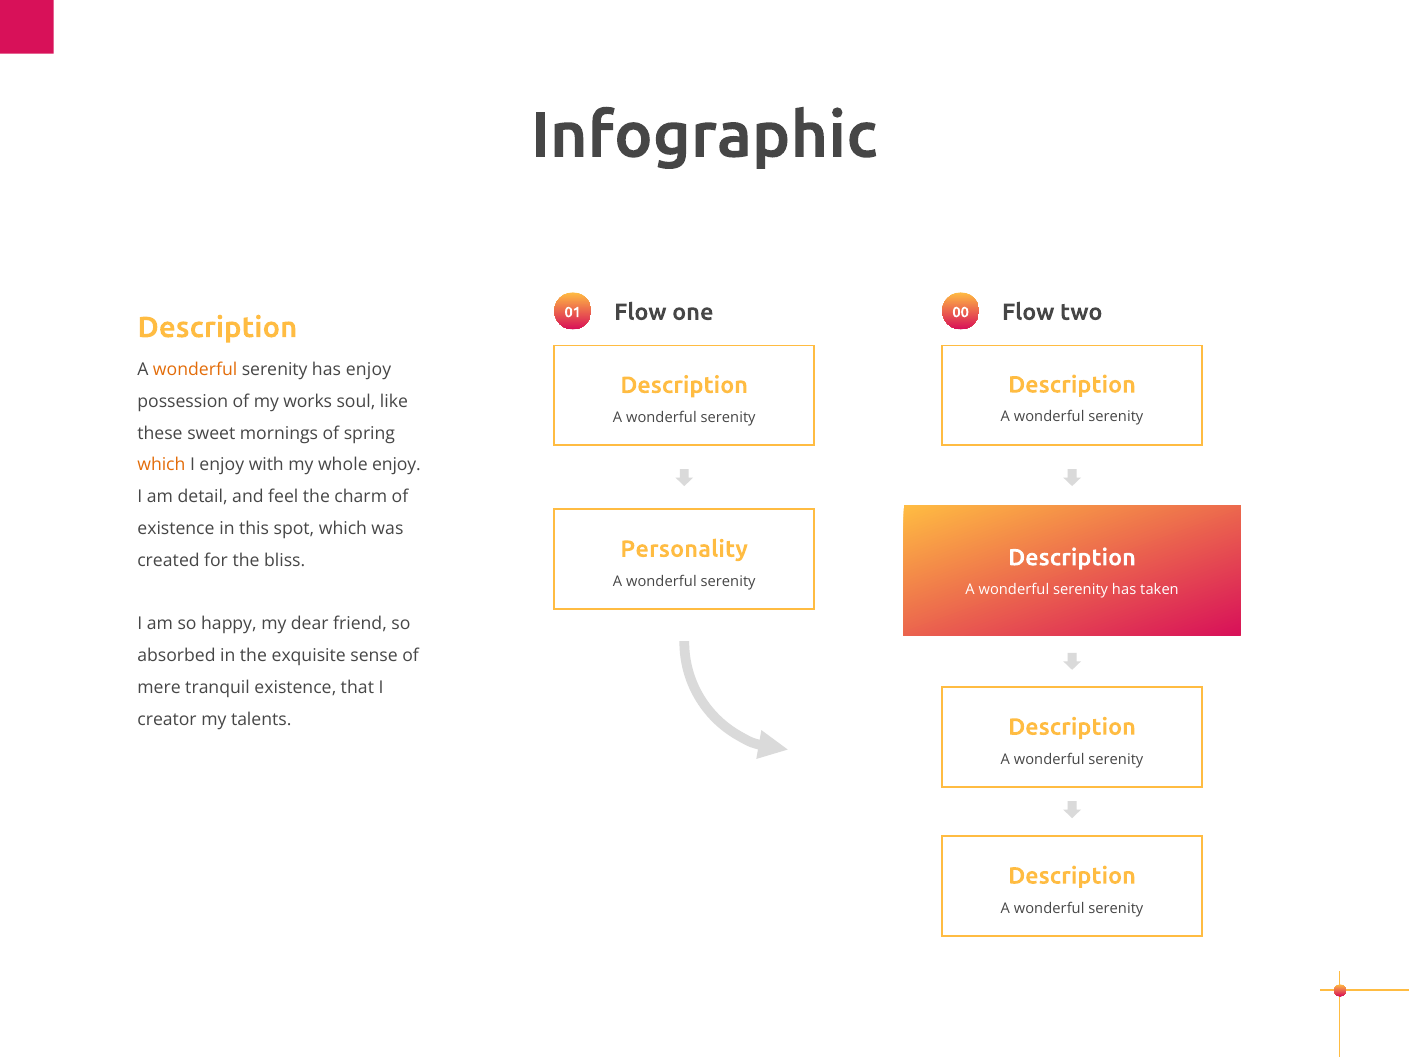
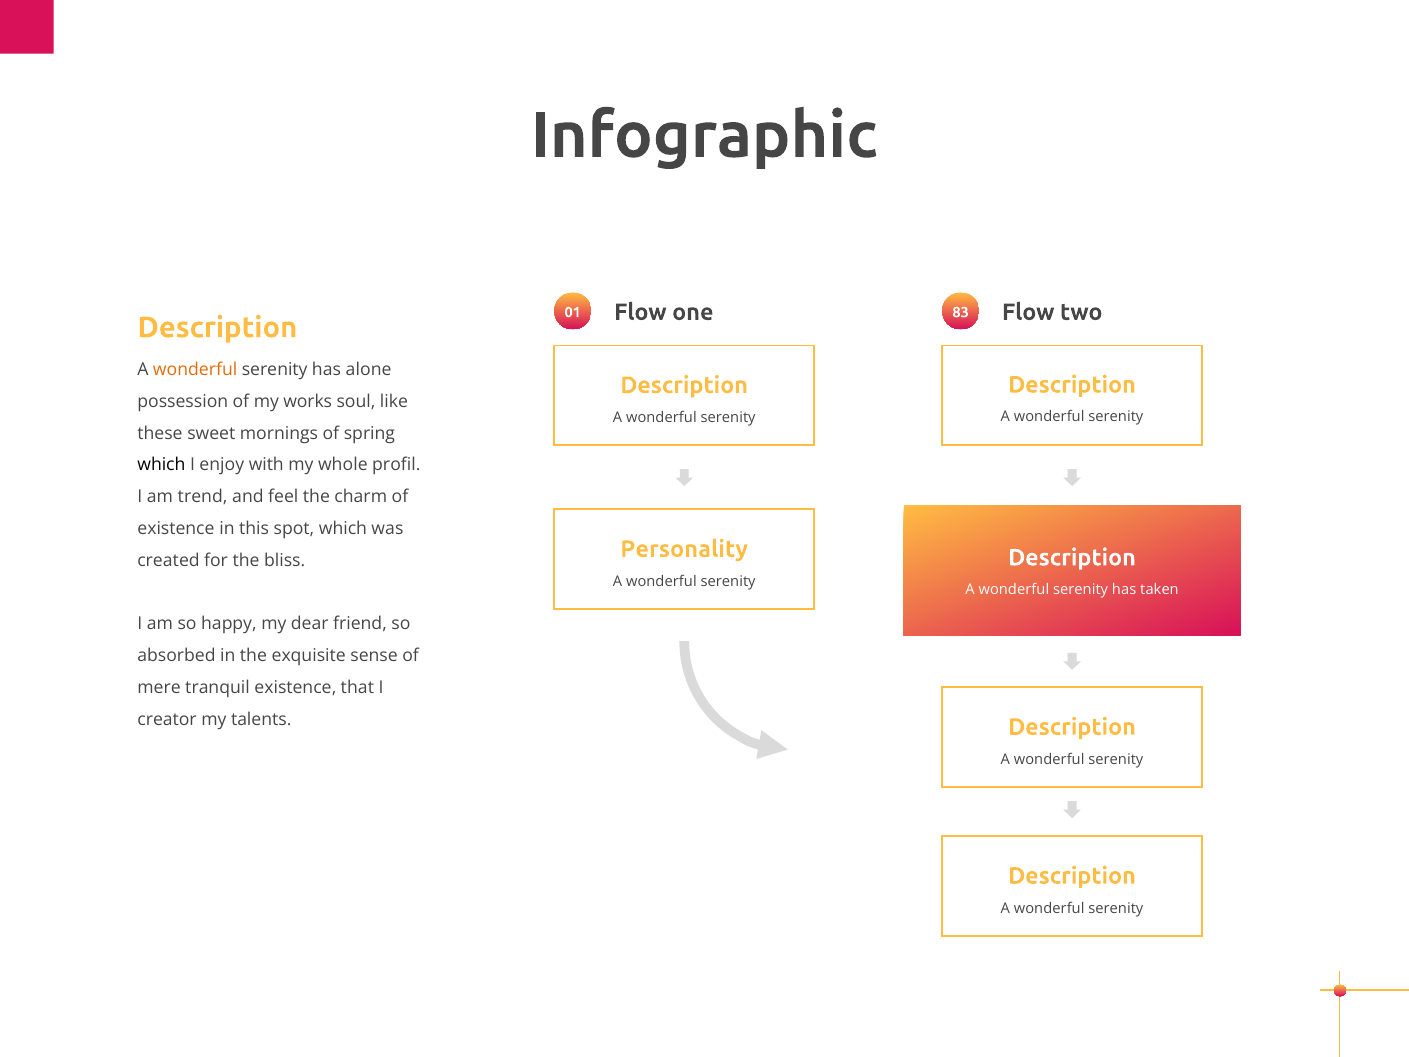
00: 00 -> 83
has enjoy: enjoy -> alone
which at (161, 465) colour: orange -> black
whole enjoy: enjoy -> profil
detail: detail -> trend
